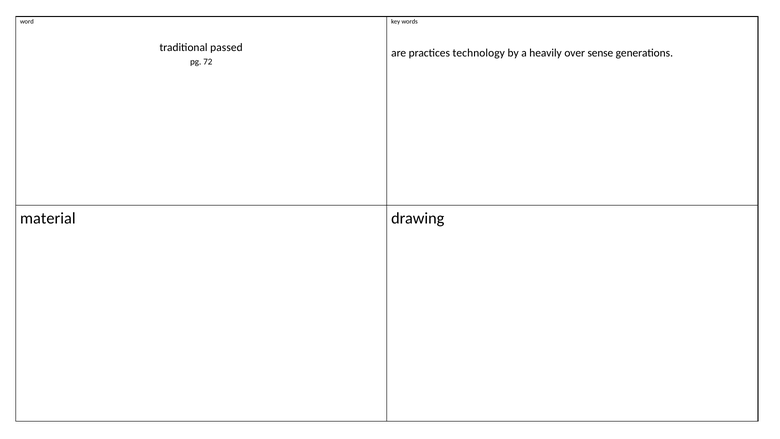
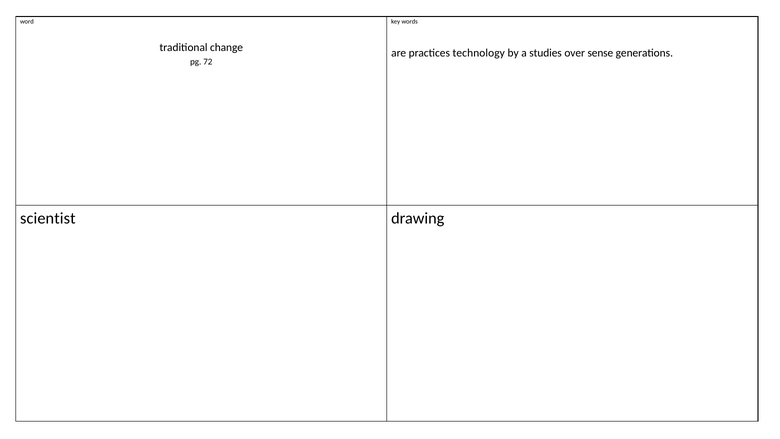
passed: passed -> change
heavily: heavily -> studies
material: material -> scientist
